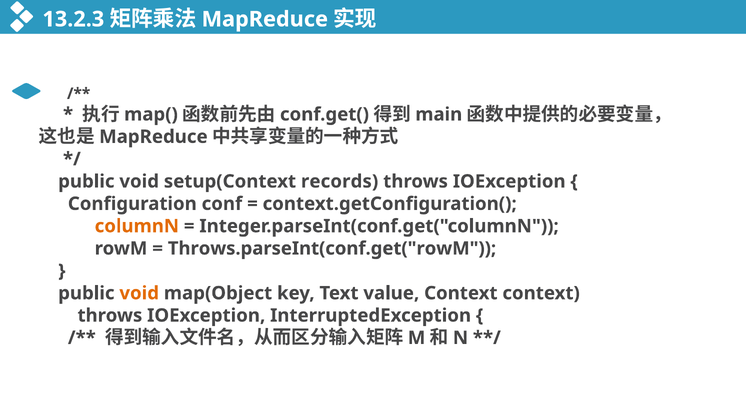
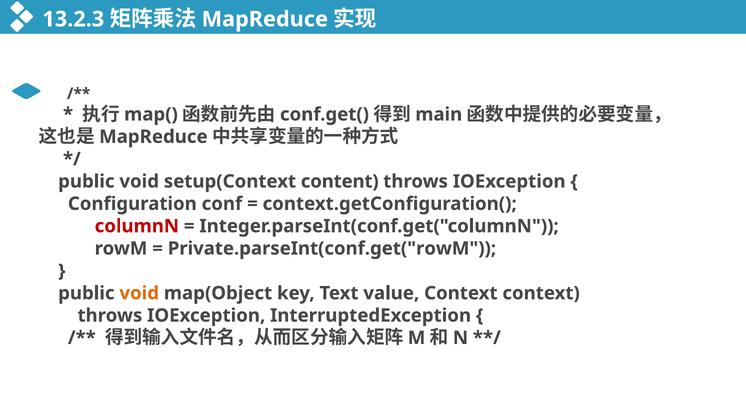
records: records -> content
columnN colour: orange -> red
Throws.parseInt(conf.get("rowM: Throws.parseInt(conf.get("rowM -> Private.parseInt(conf.get("rowM
